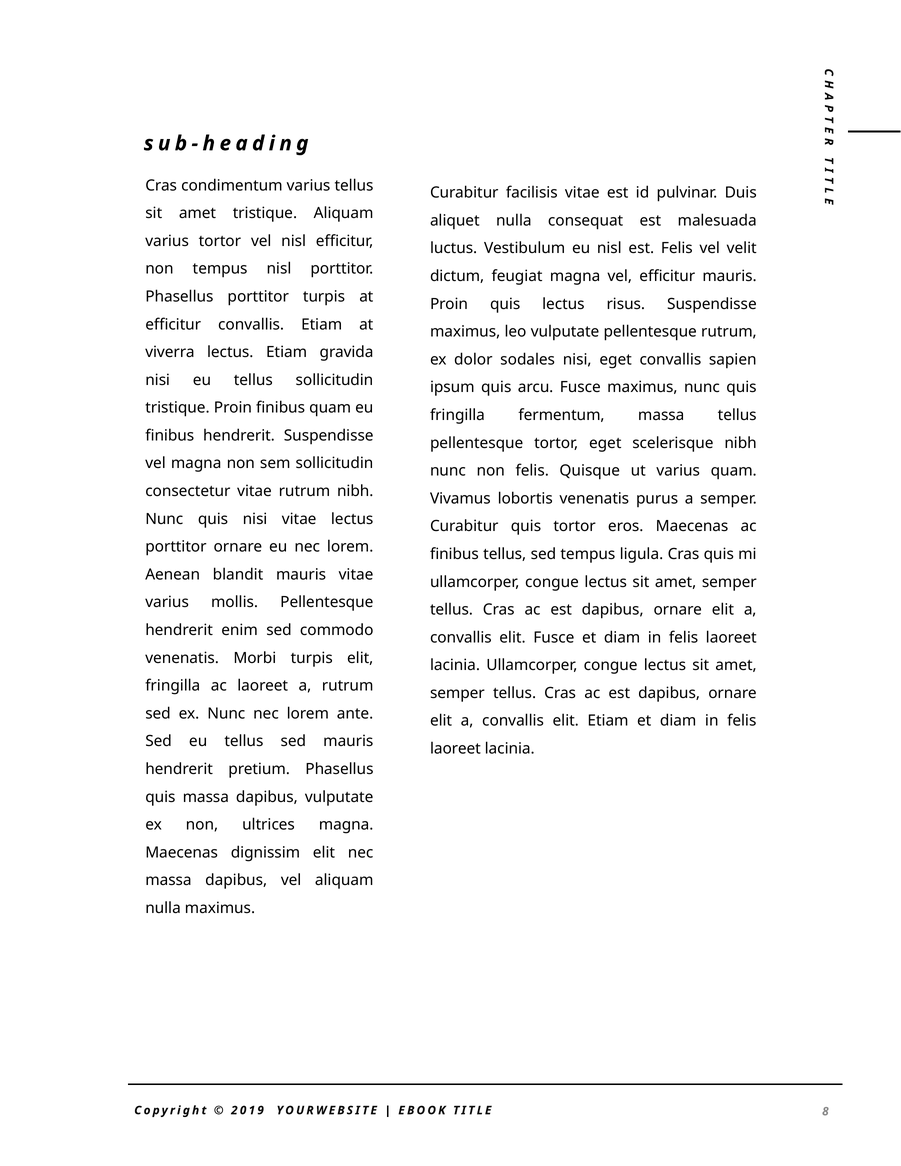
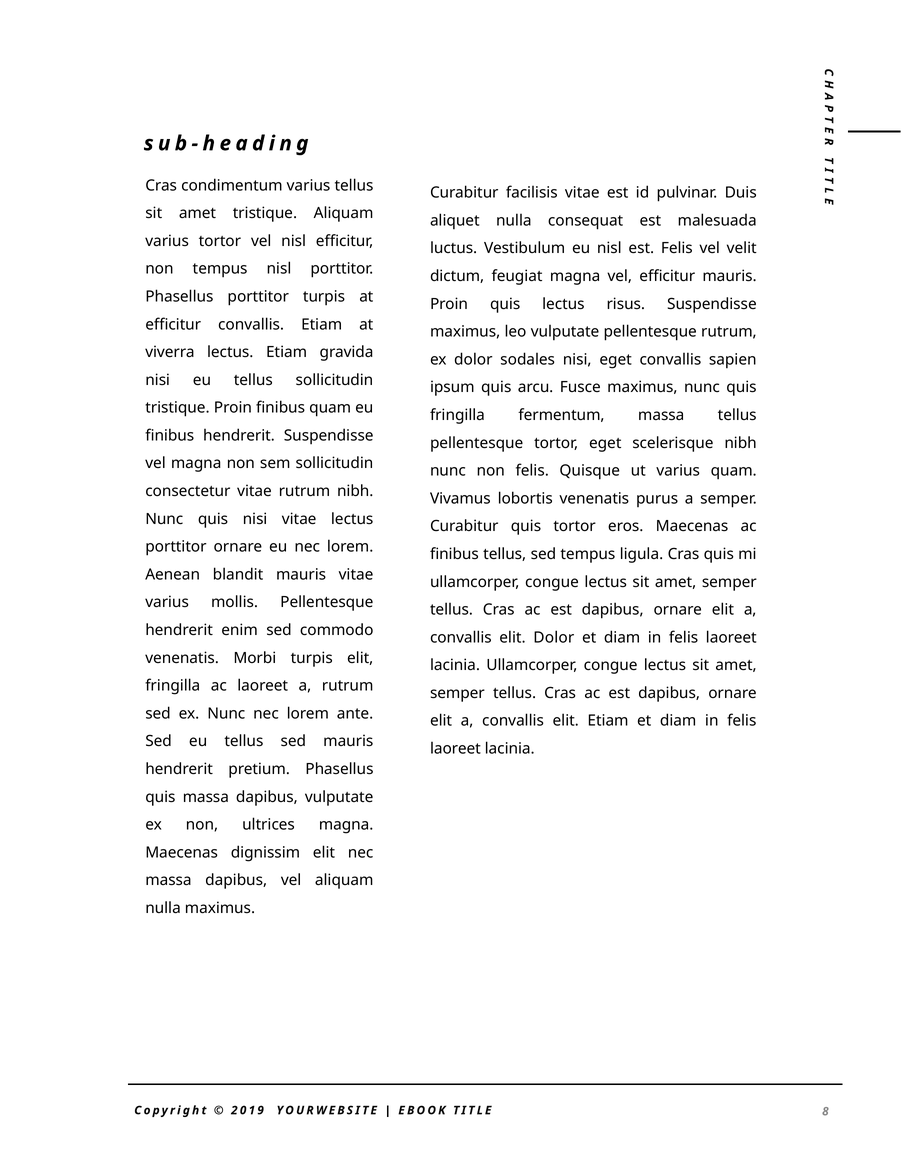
elit Fusce: Fusce -> Dolor
